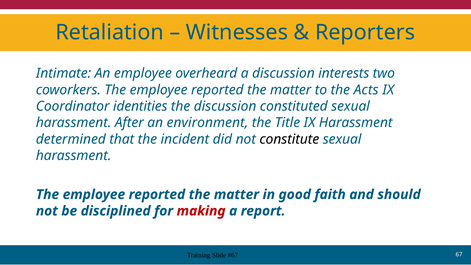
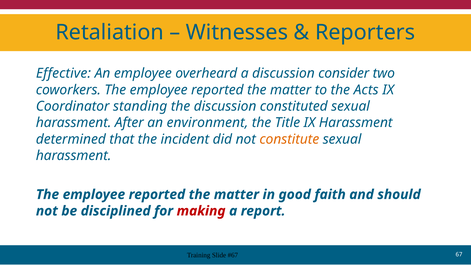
Intimate: Intimate -> Effective
interests: interests -> consider
identities: identities -> standing
constitute colour: black -> orange
